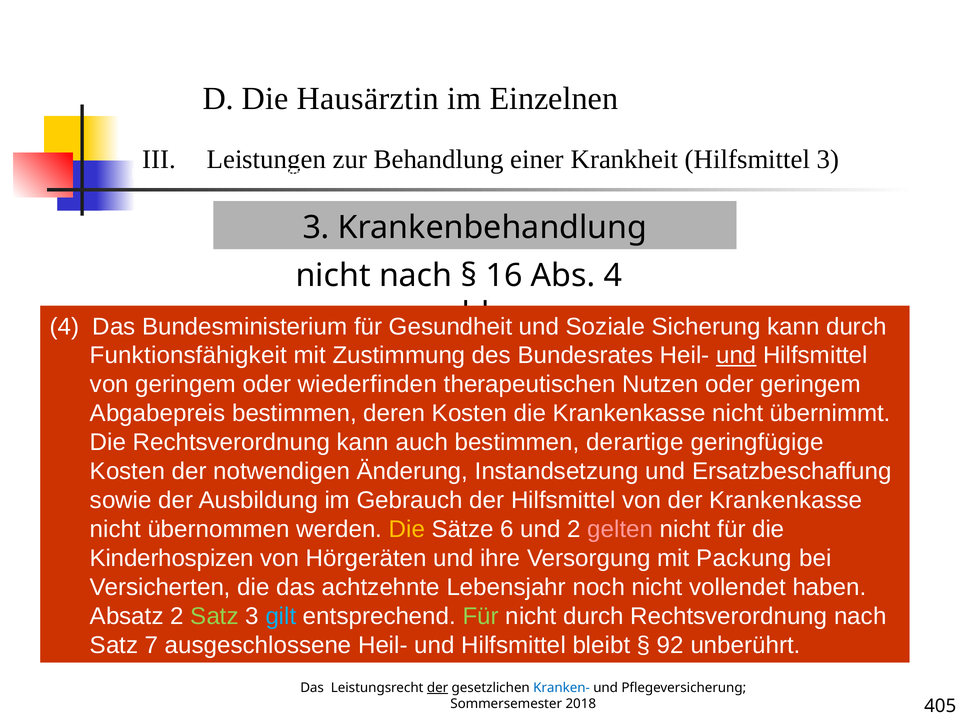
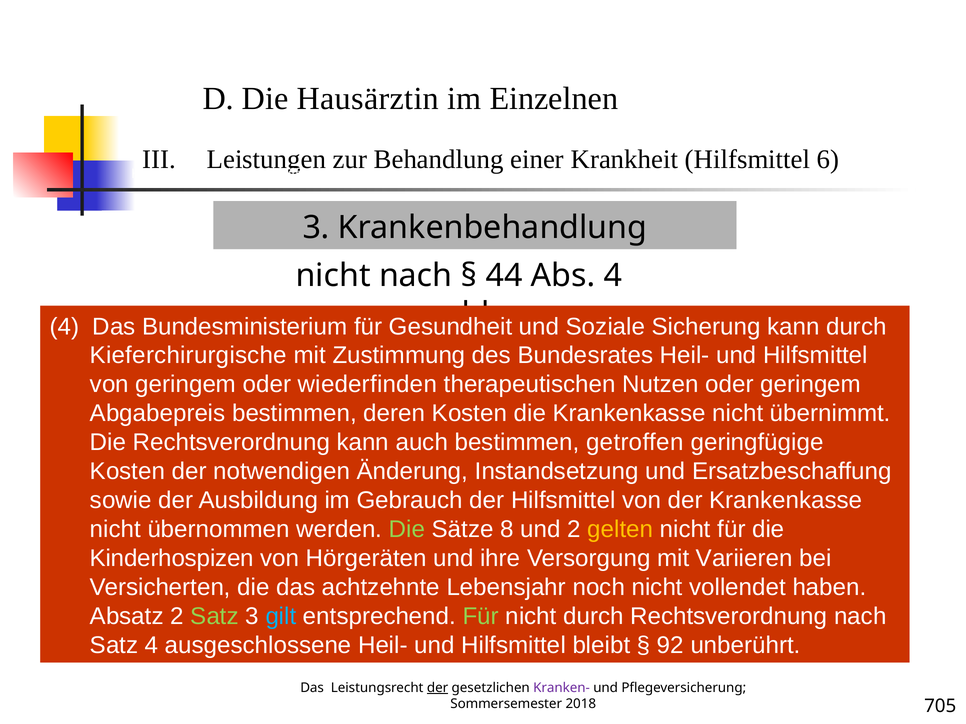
Hilfsmittel 3: 3 -> 6
16: 16 -> 44
Funktionsfähigkeit: Funktionsfähigkeit -> Kieferchirurgische
und at (736, 356) underline: present -> none
derartige: derartige -> getroffen
Die at (407, 530) colour: yellow -> light green
6: 6 -> 8
gelten colour: pink -> yellow
Packung: Packung -> Variieren
Satz 7: 7 -> 4
Kranken- colour: blue -> purple
405: 405 -> 705
